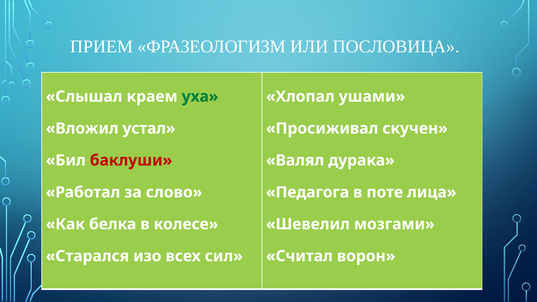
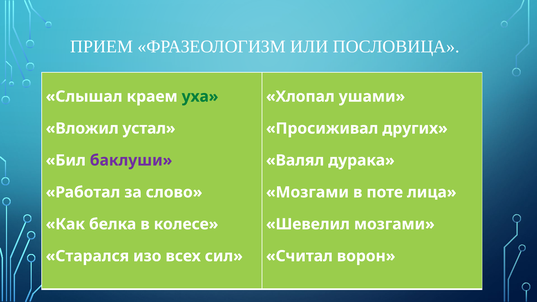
скучен: скучен -> других
баклуши colour: red -> purple
Педагога at (308, 192): Педагога -> Мозгами
